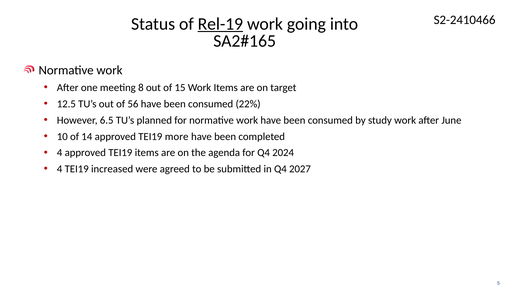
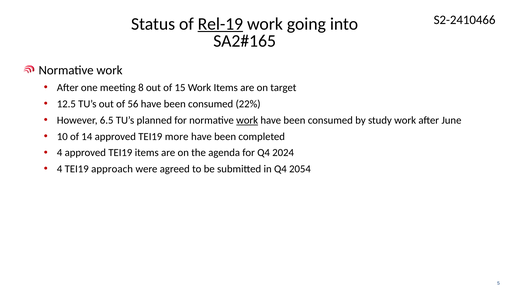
work at (247, 120) underline: none -> present
increased: increased -> approach
2027: 2027 -> 2054
